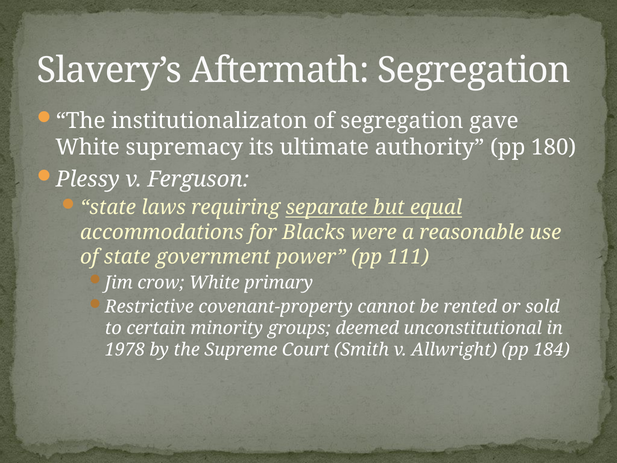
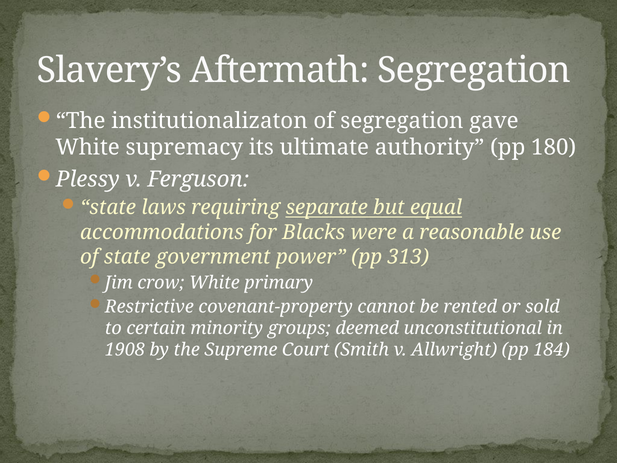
111: 111 -> 313
1978: 1978 -> 1908
